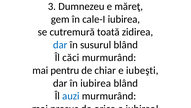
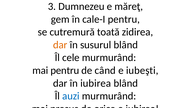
cale-I iubirea: iubirea -> pentru
dar at (60, 45) colour: blue -> orange
căci: căci -> cele
chiar: chiar -> când
